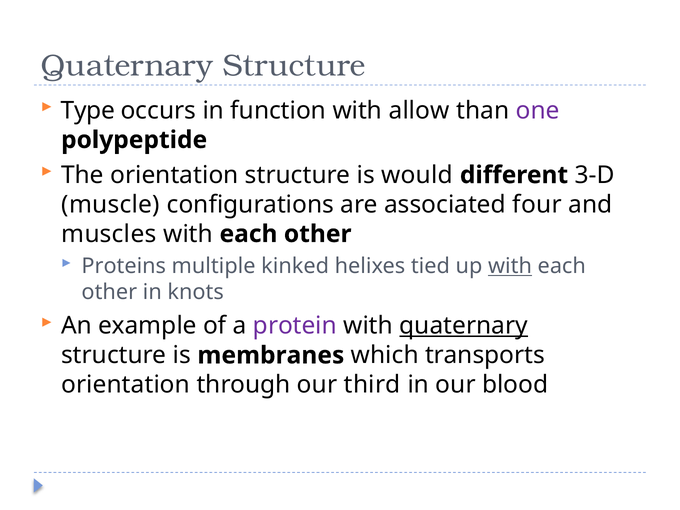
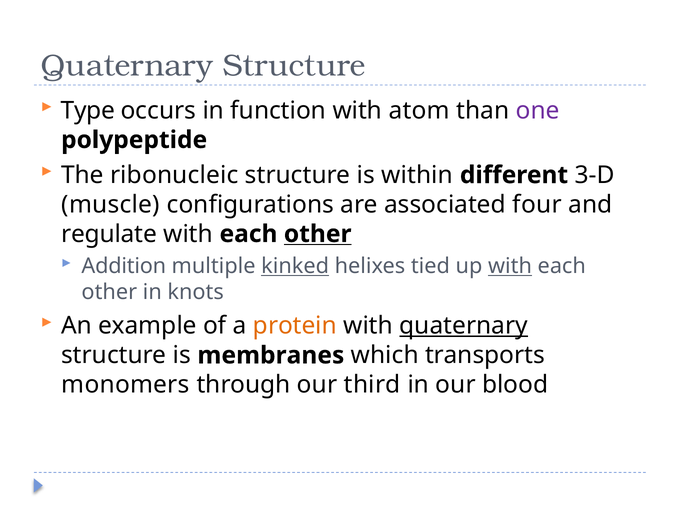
allow: allow -> atom
The orientation: orientation -> ribonucleic
would: would -> within
muscles: muscles -> regulate
other at (318, 234) underline: none -> present
Proteins: Proteins -> Addition
kinked underline: none -> present
protein colour: purple -> orange
orientation at (126, 385): orientation -> monomers
